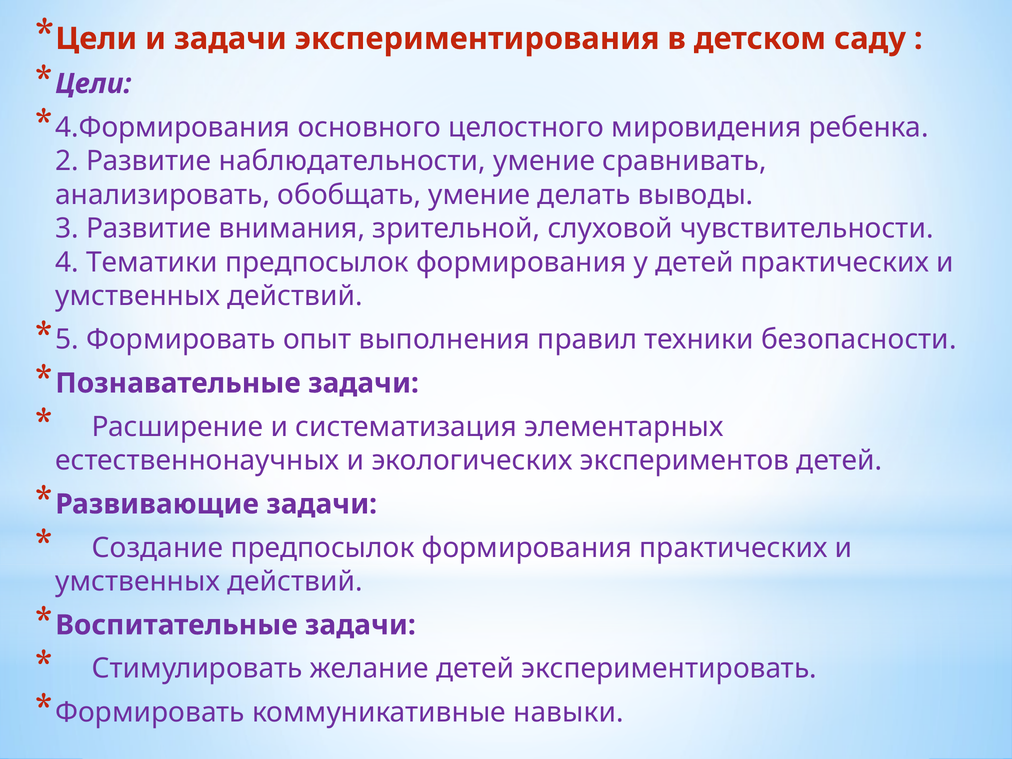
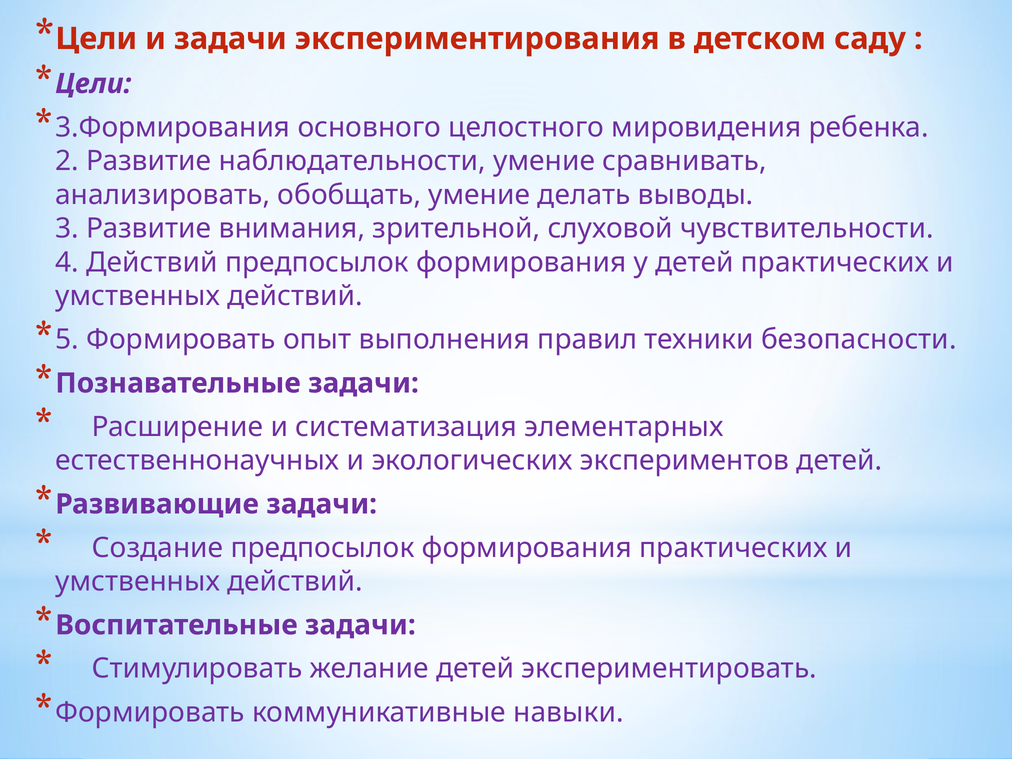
4.Формирования: 4.Формирования -> 3.Формирования
4 Тематики: Тематики -> Действий
